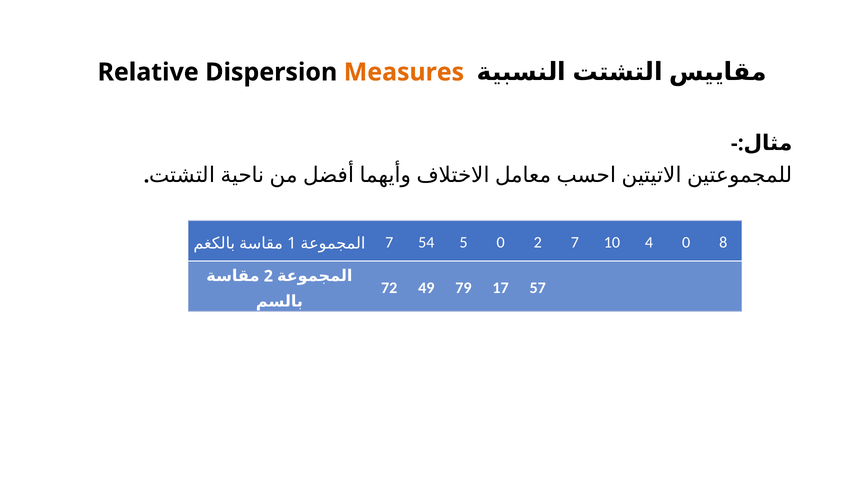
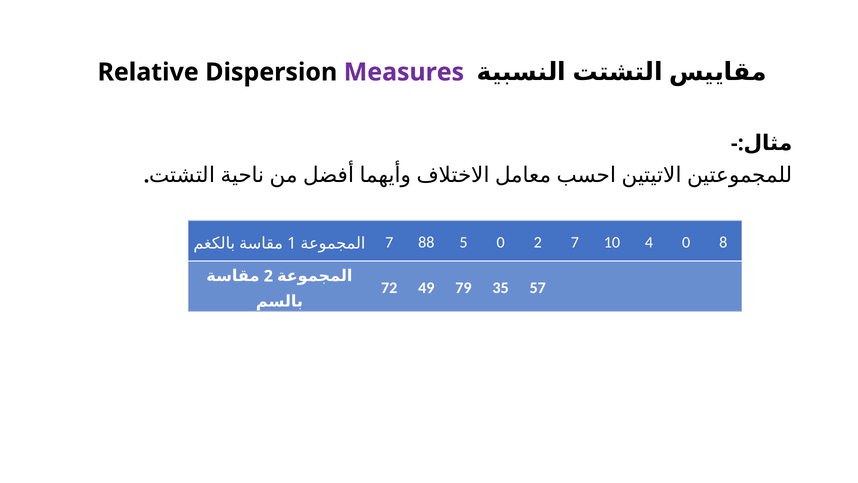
Measures colour: orange -> purple
54: 54 -> 88
17: 17 -> 35
